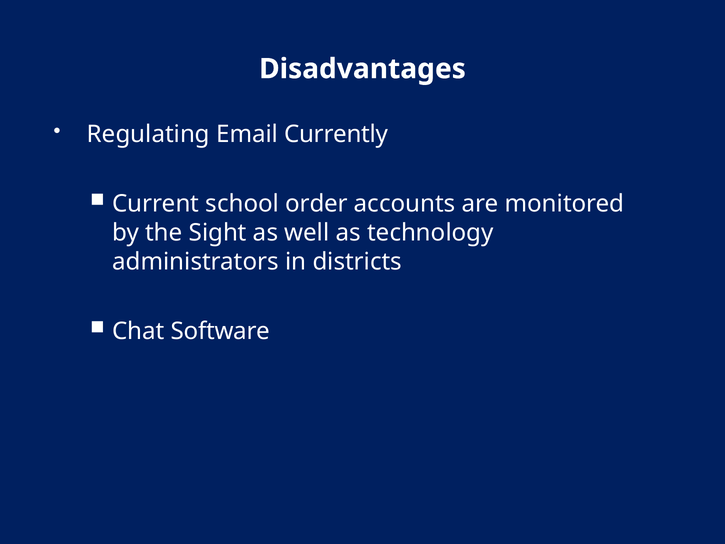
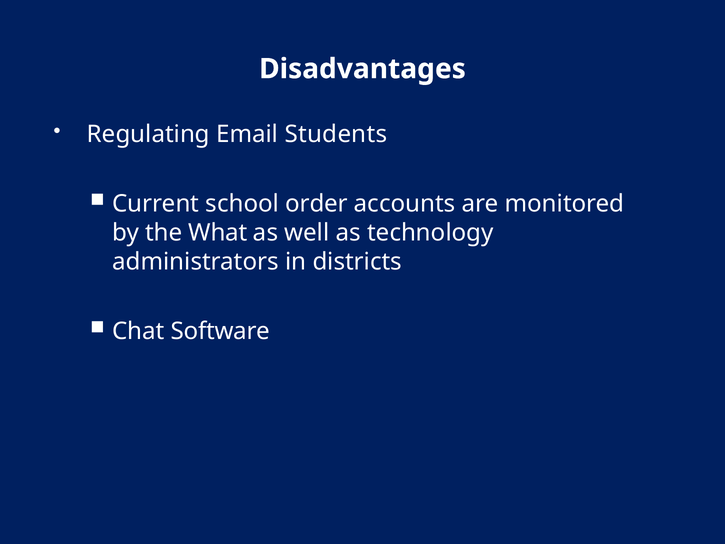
Currently: Currently -> Students
Sight: Sight -> What
